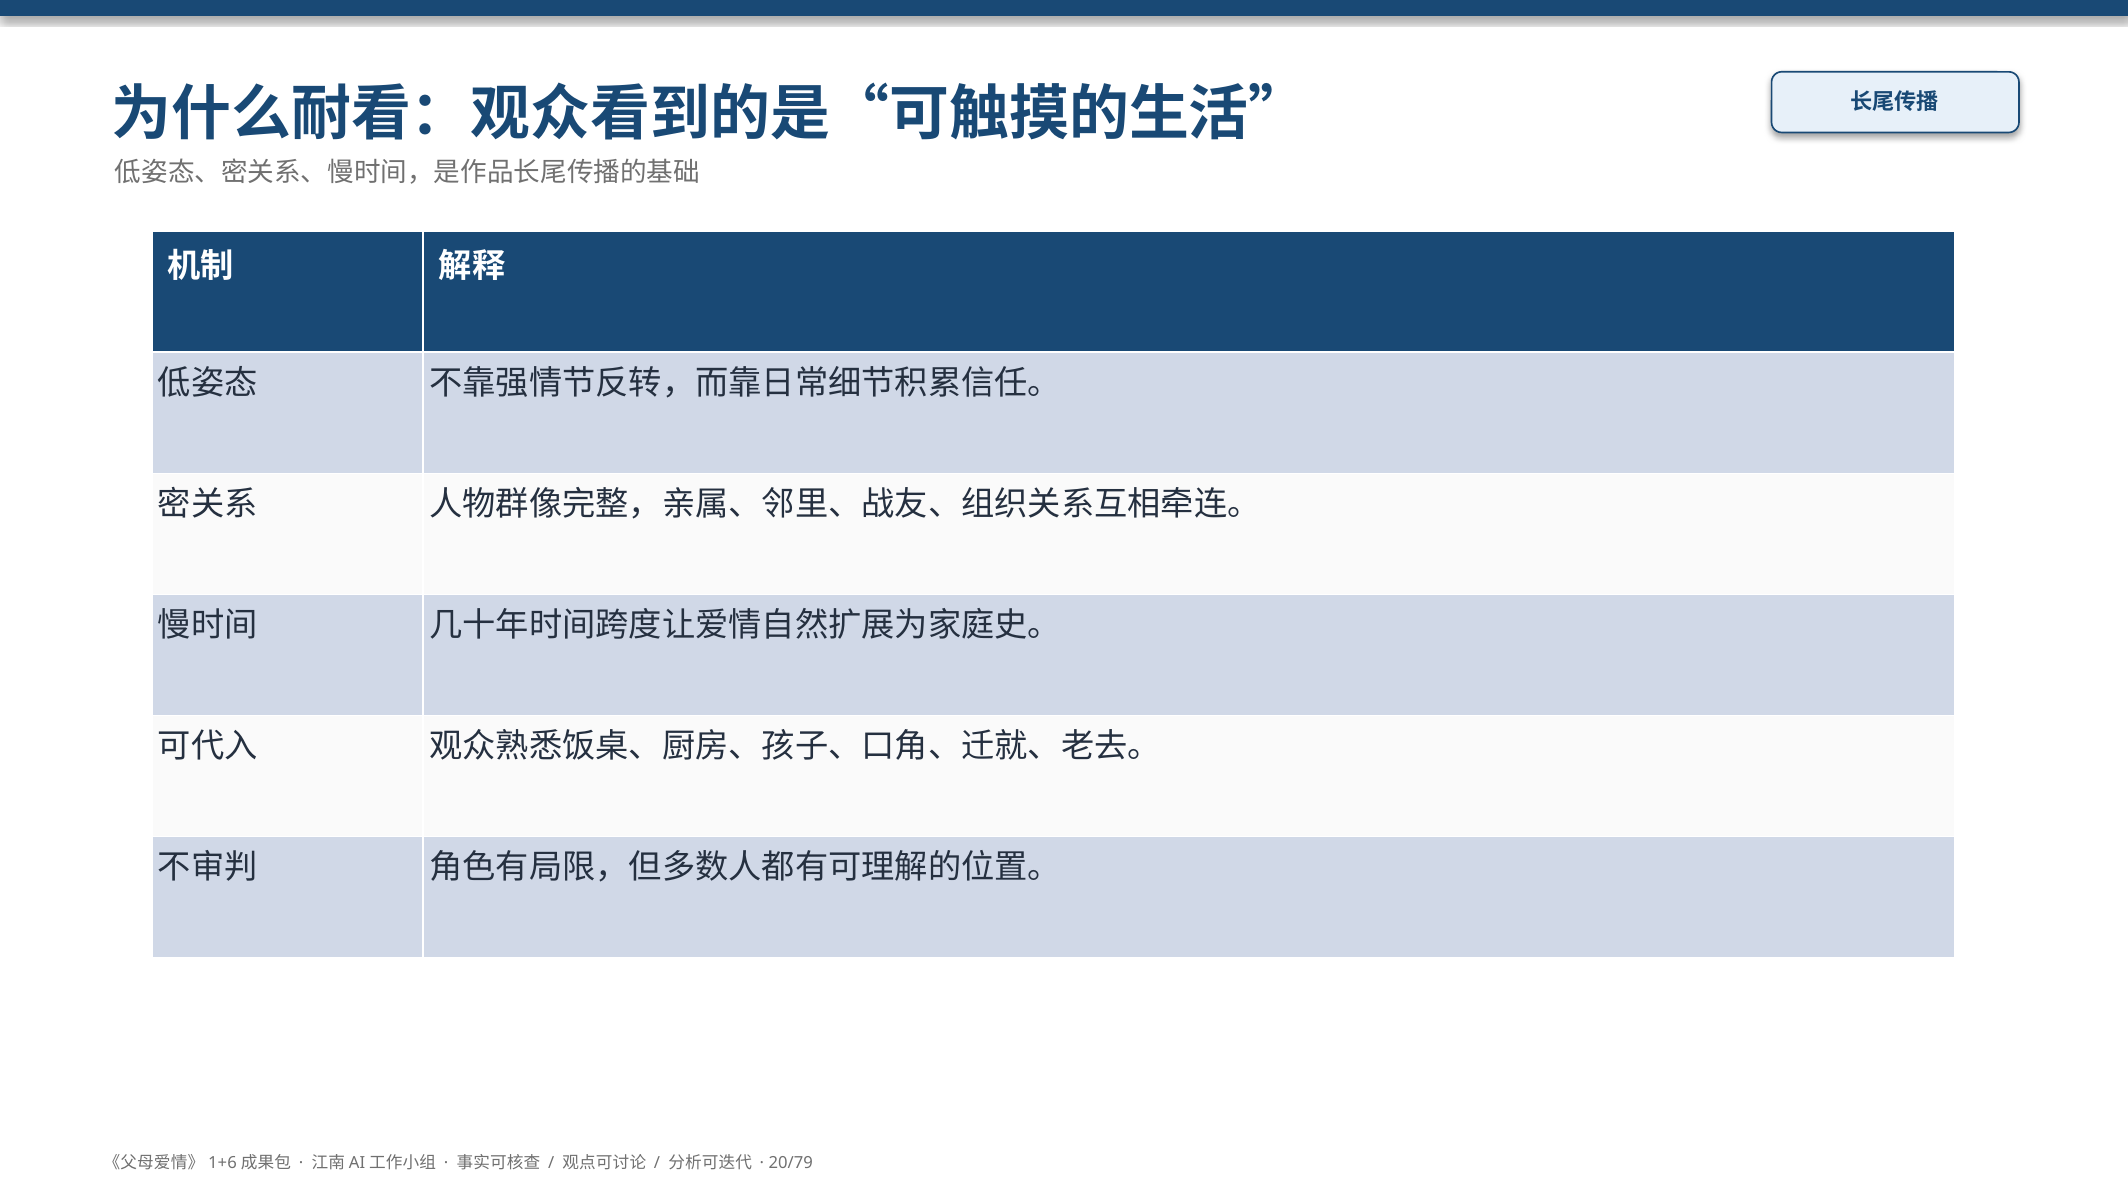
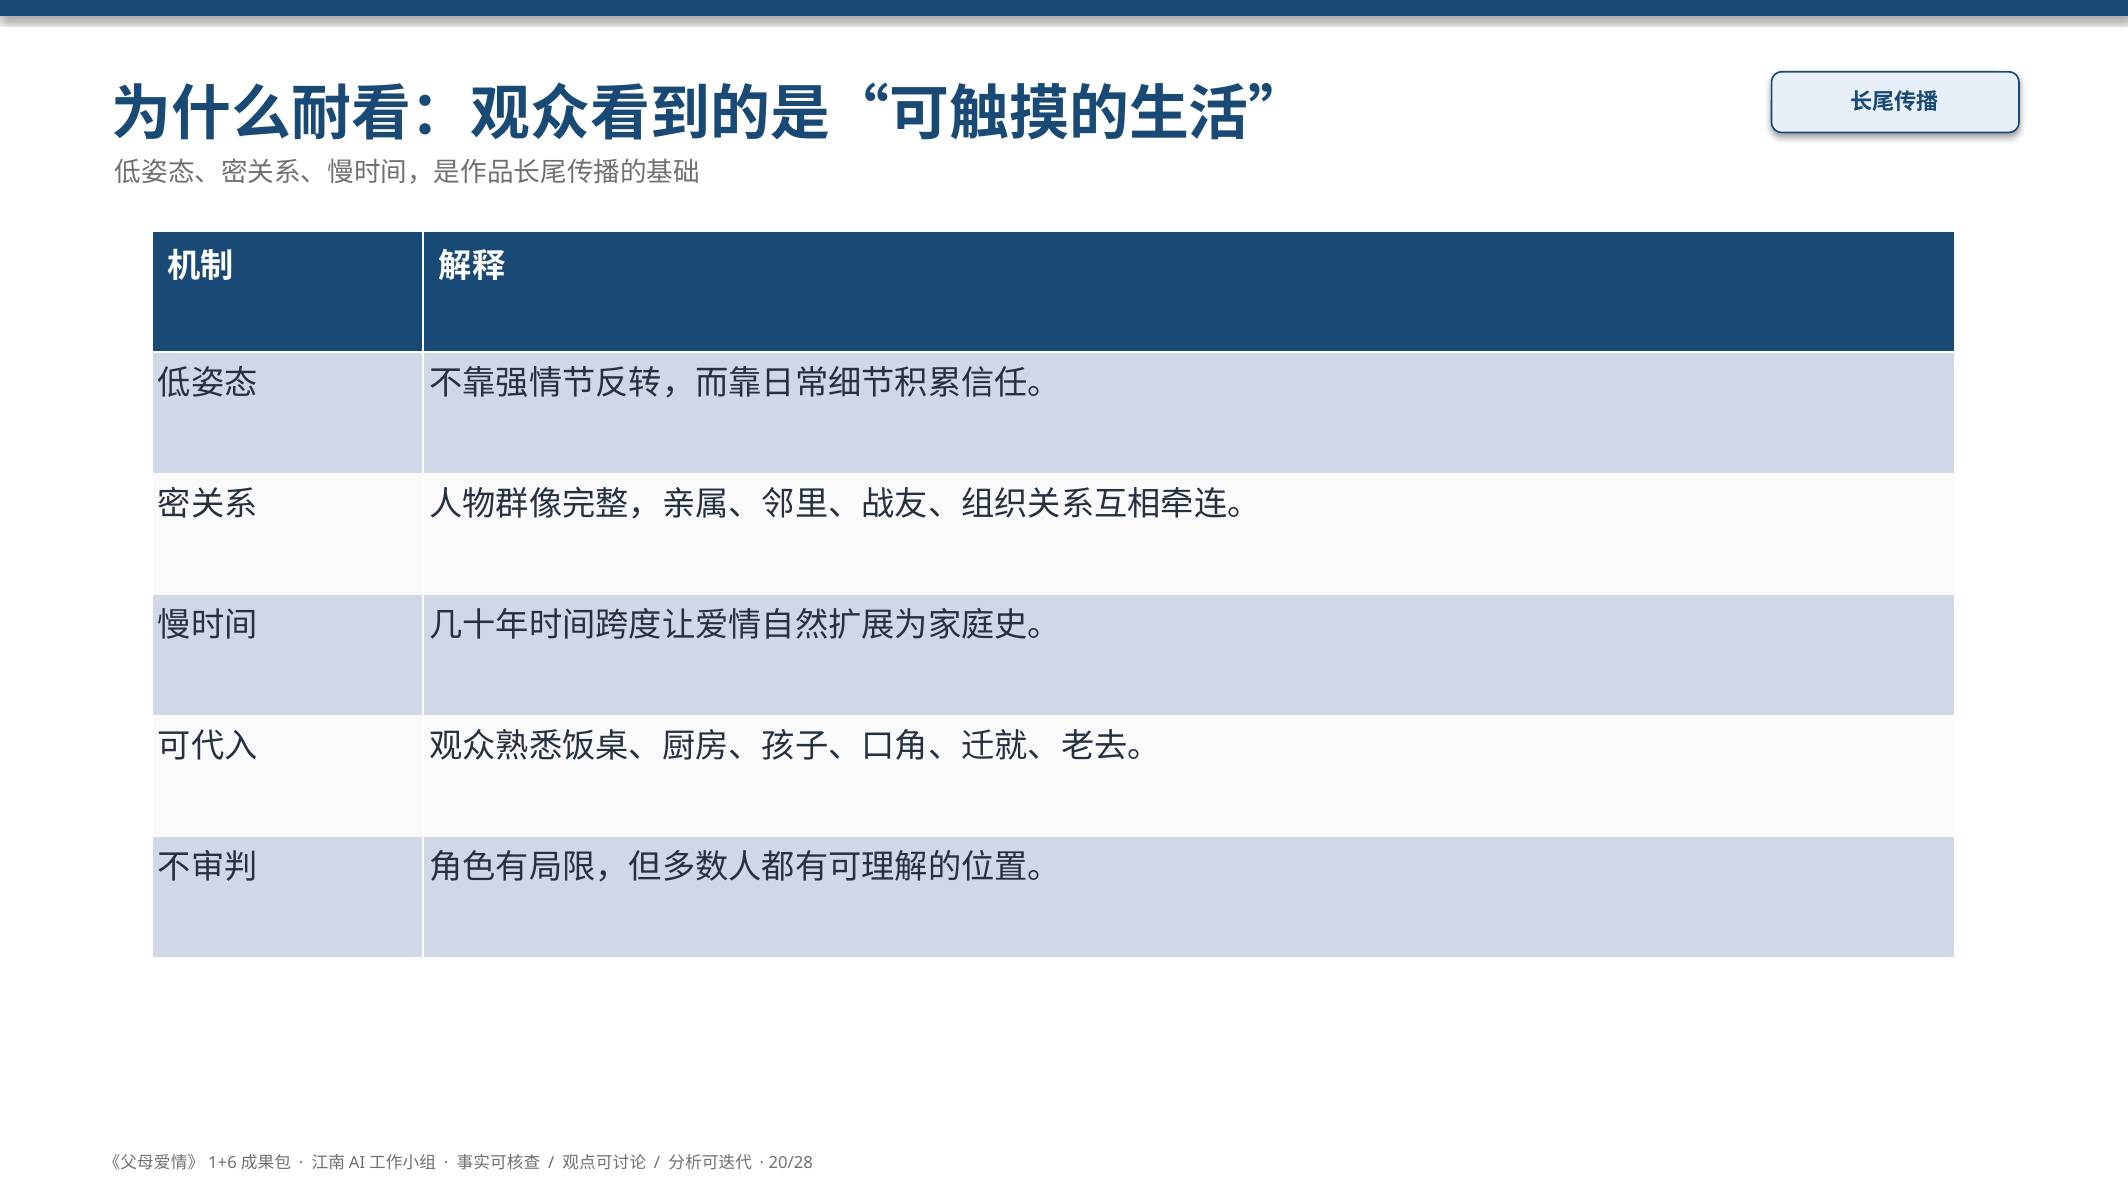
20/79: 20/79 -> 20/28
